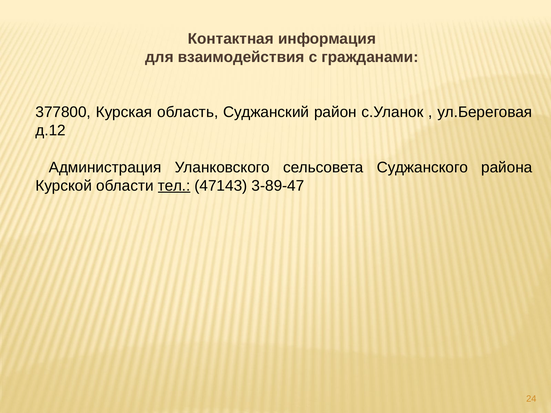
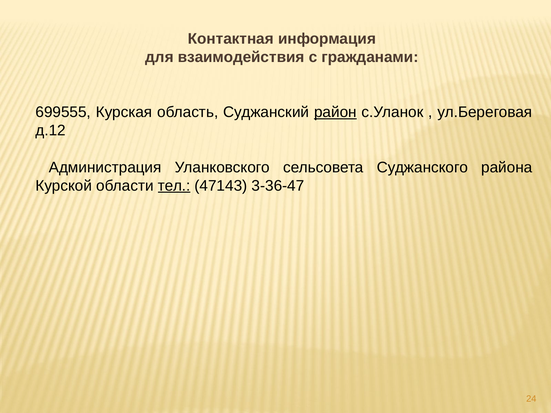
377800: 377800 -> 699555
район underline: none -> present
3-89-47: 3-89-47 -> 3-36-47
